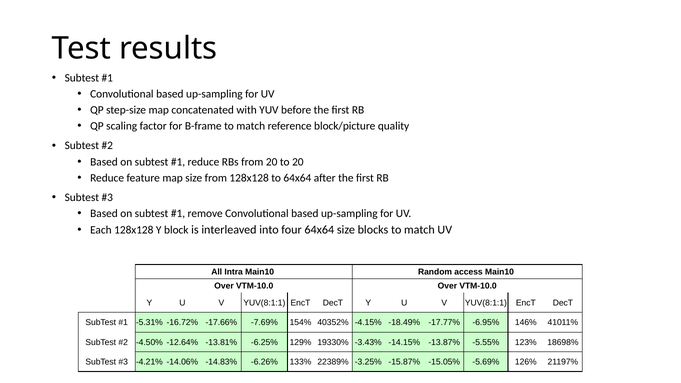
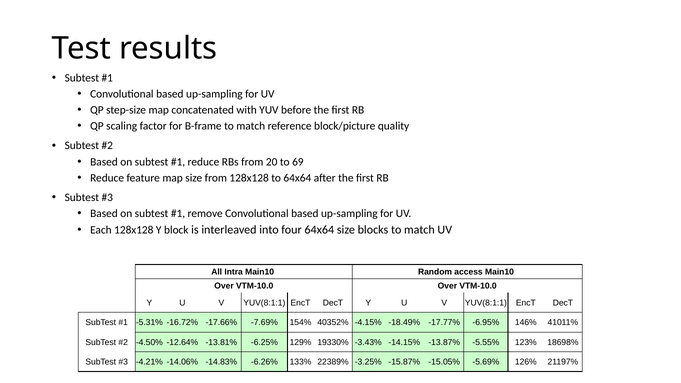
to 20: 20 -> 69
